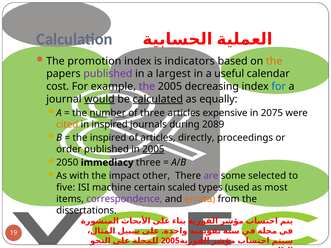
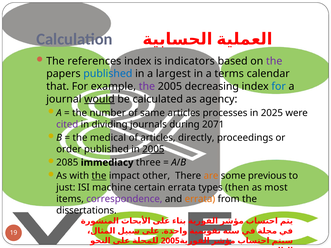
promotion: promotion -> references
the at (274, 61) colour: orange -> purple
published at (108, 74) colour: purple -> blue
useful: useful -> terms
cost: cost -> that
calculated underline: present -> none
equally: equally -> agency
number underline: present -> none
of three: three -> same
expensive: expensive -> processes
2075: 2075 -> 2025
cited colour: orange -> purple
in inspired: inspired -> dividing
2089: 2089 -> 2071
the inspired: inspired -> medical
2050: 2050 -> 2085
the at (99, 176) underline: none -> present
are colour: purple -> orange
selected: selected -> previous
five: five -> just
certain scaled: scaled -> errata
used: used -> then
